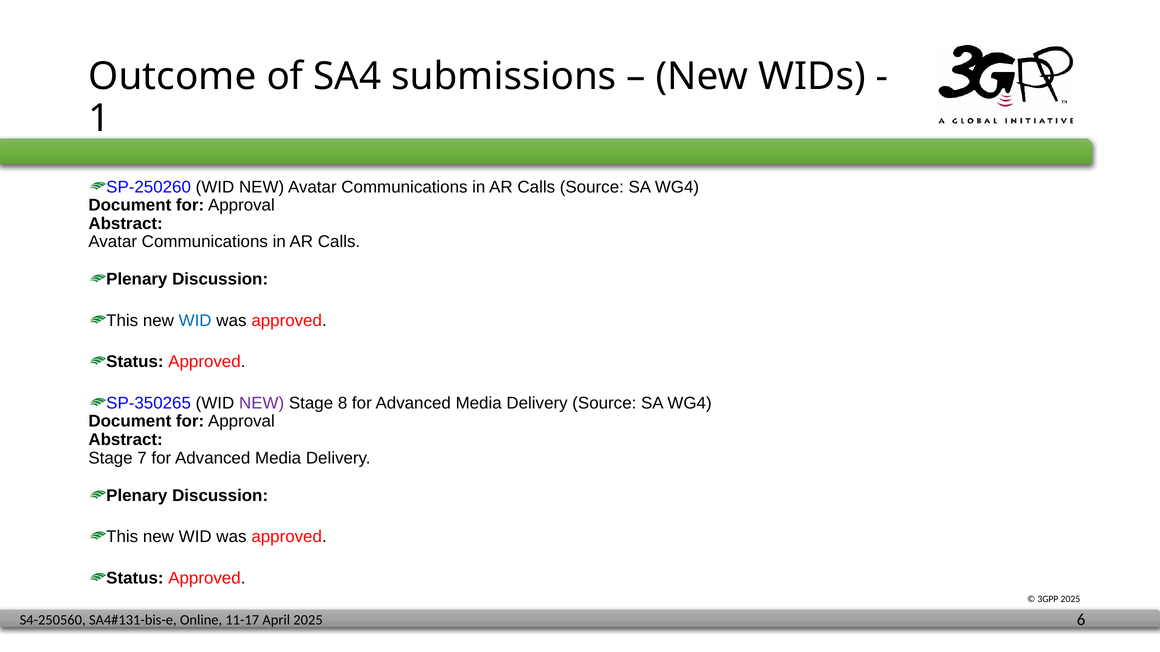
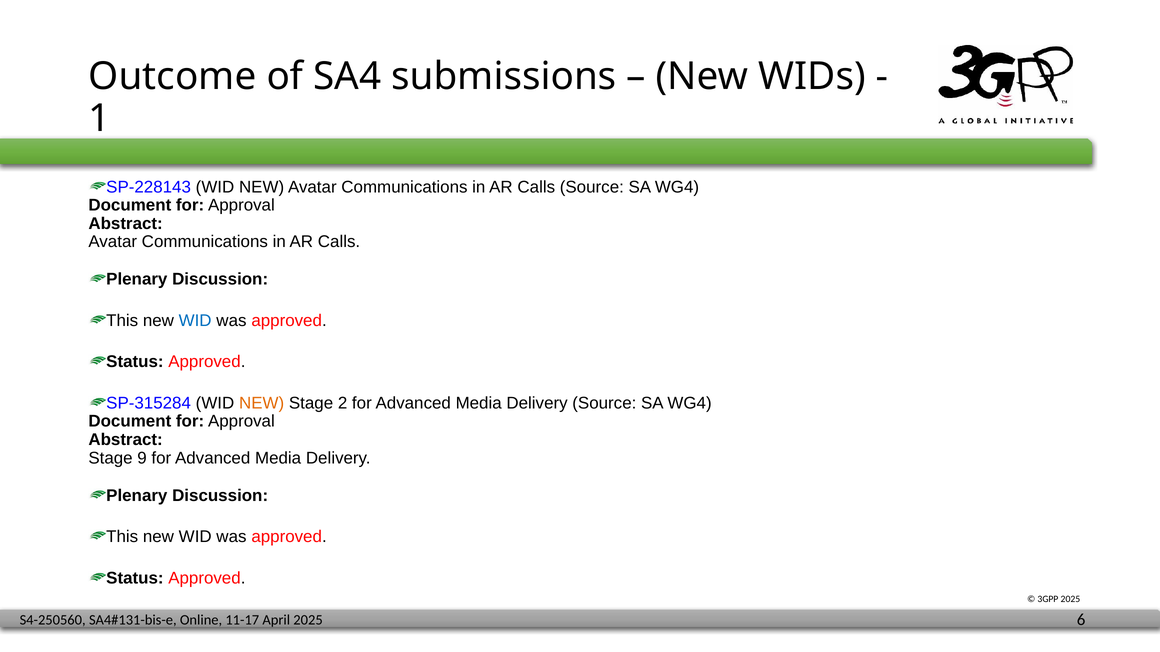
SP-250260: SP-250260 -> SP-228143
SP-350265: SP-350265 -> SP-315284
NEW at (262, 403) colour: purple -> orange
8: 8 -> 2
7: 7 -> 9
